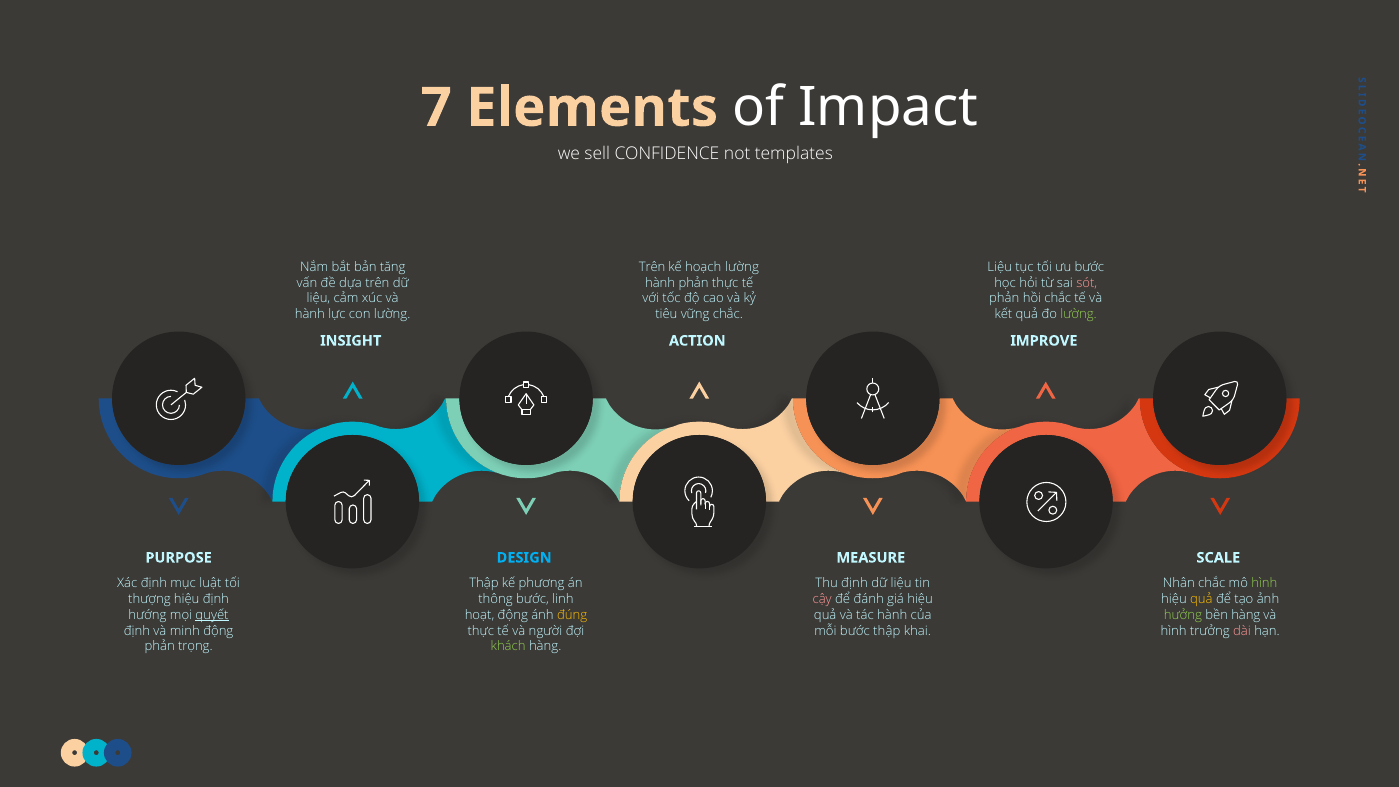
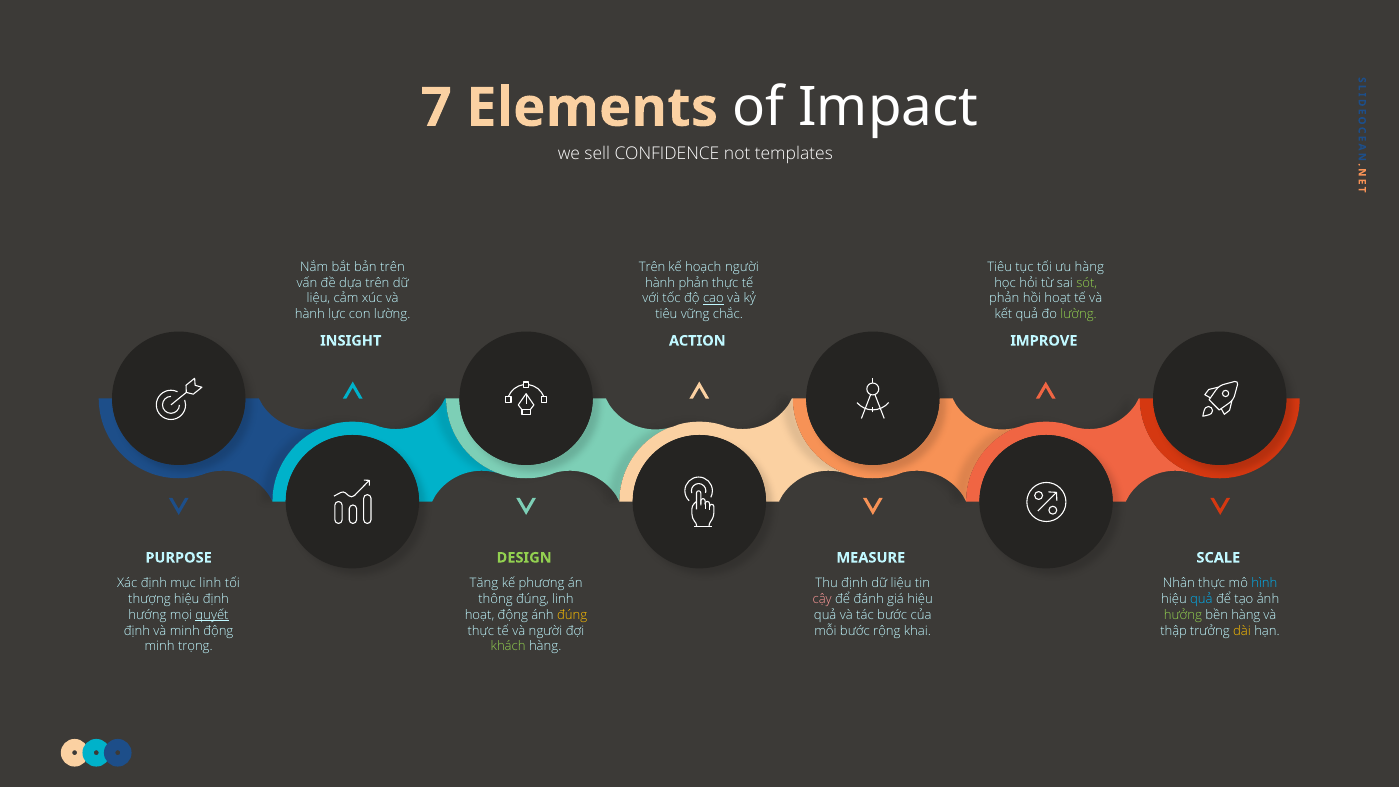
bản tăng: tăng -> trên
hoạch lường: lường -> người
Liệu at (1000, 267): Liệu -> Tiêu
ưu bước: bước -> hàng
sót colour: pink -> light green
cao underline: none -> present
hồi chắc: chắc -> hoạt
DESIGN colour: light blue -> light green
mục luật: luật -> linh
Thập at (484, 584): Thập -> Tăng
Nhân chắc: chắc -> thực
hình at (1264, 584) colour: light green -> light blue
thông bước: bước -> đúng
quả at (1201, 599) colour: yellow -> light blue
tác hành: hành -> bước
bước thập: thập -> rộng
hình at (1174, 631): hình -> thập
dài colour: pink -> yellow
phản at (160, 647): phản -> minh
